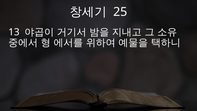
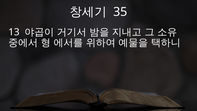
25: 25 -> 35
